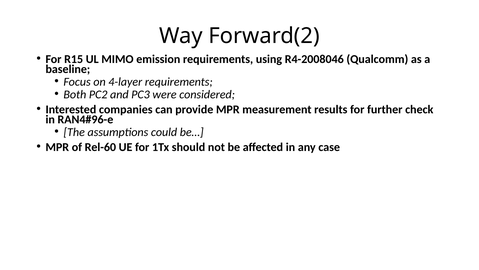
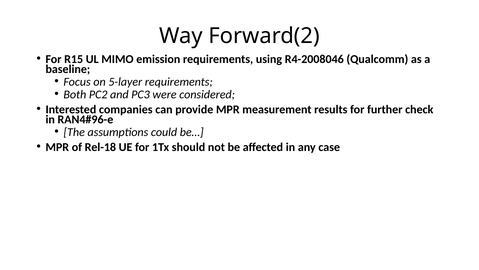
4-layer: 4-layer -> 5-layer
Rel-60: Rel-60 -> Rel-18
